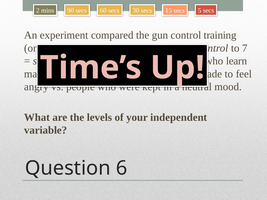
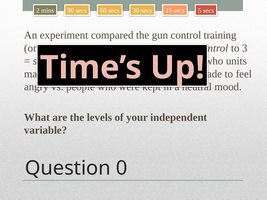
7: 7 -> 3
learn: learn -> units
6: 6 -> 0
